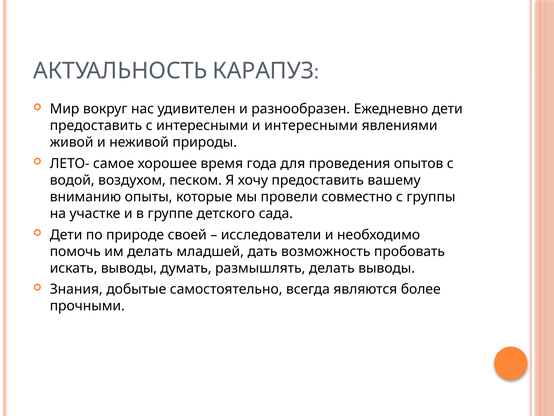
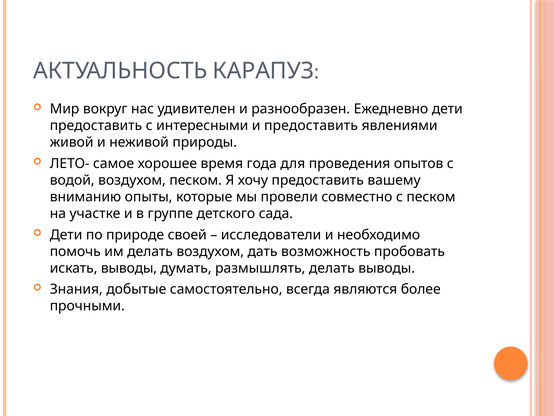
и интересными: интересными -> предоставить
с группы: группы -> песком
делать младшей: младшей -> воздухом
